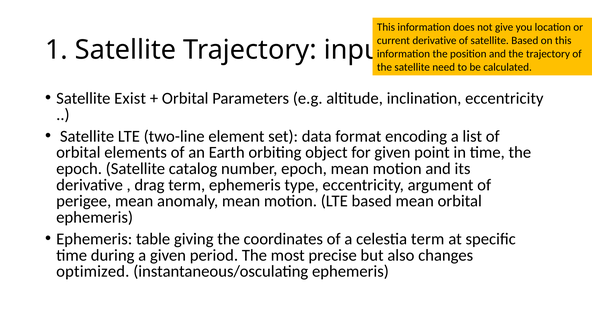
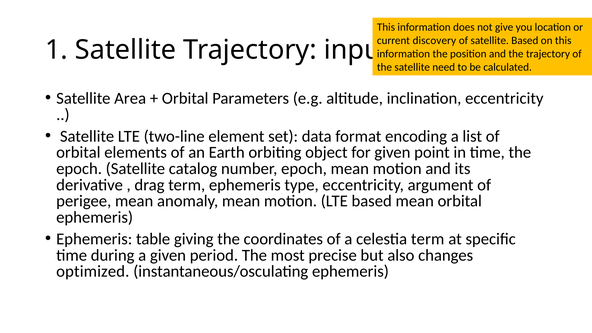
derivative at (434, 41): derivative -> discovery
Exist: Exist -> Area
